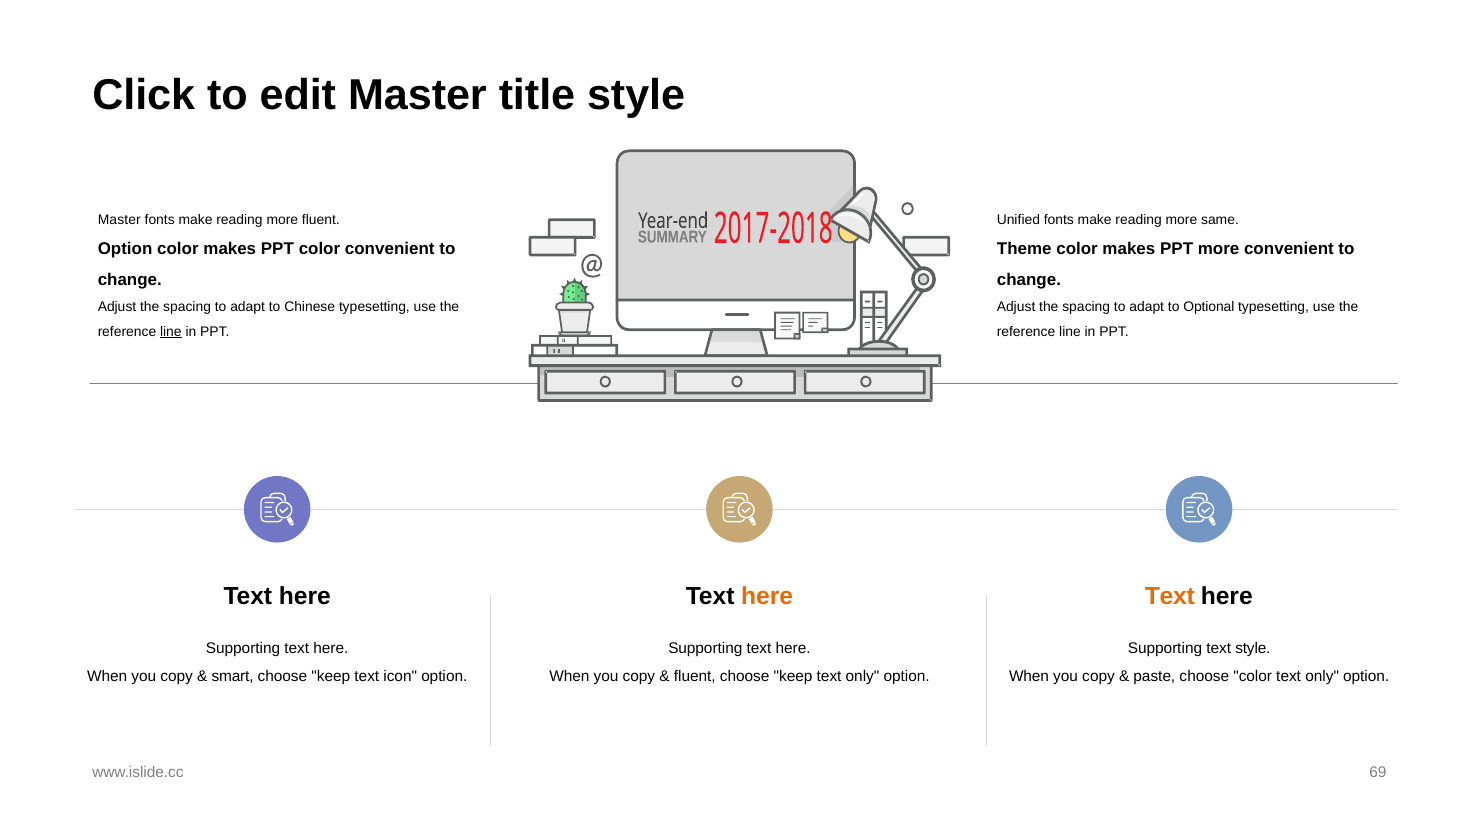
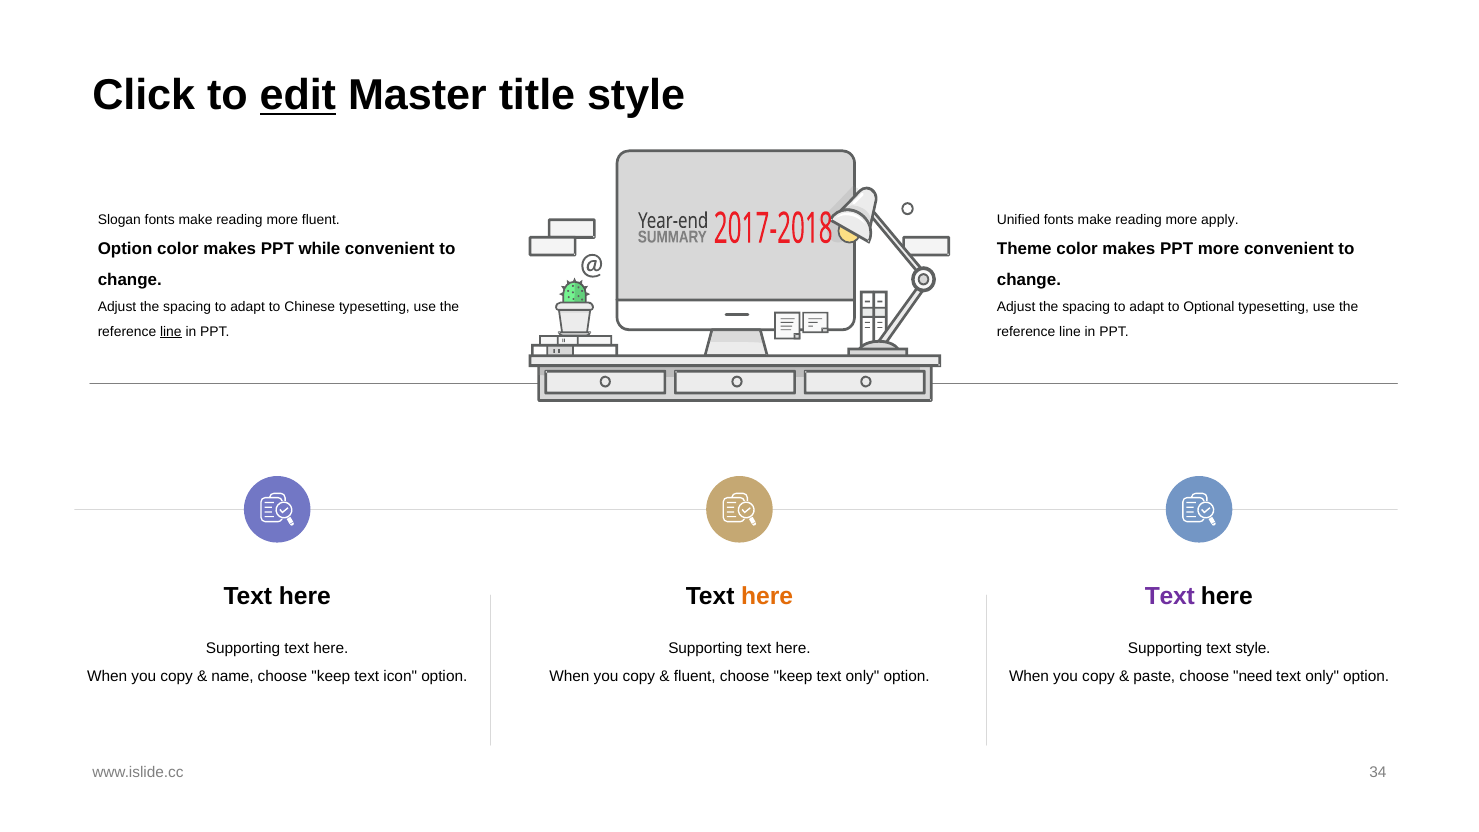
edit underline: none -> present
Master at (119, 220): Master -> Slogan
same: same -> apply
PPT color: color -> while
Text at (1170, 597) colour: orange -> purple
smart: smart -> name
choose color: color -> need
69: 69 -> 34
